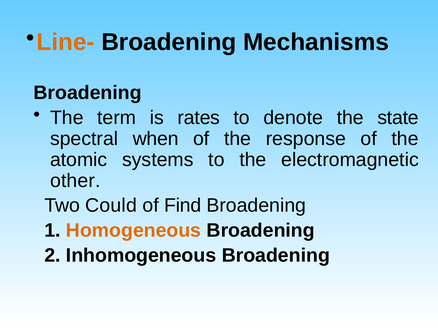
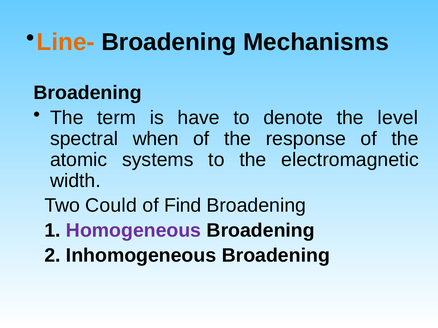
rates: rates -> have
state: state -> level
other: other -> width
Homogeneous colour: orange -> purple
